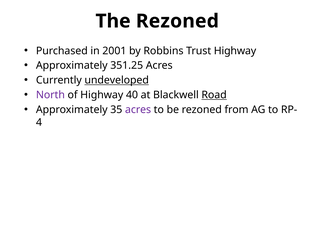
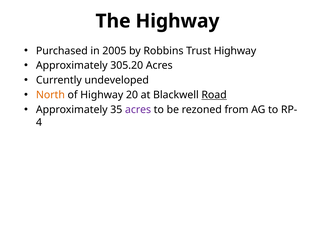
The Rezoned: Rezoned -> Highway
2001: 2001 -> 2005
351.25: 351.25 -> 305.20
undeveloped underline: present -> none
North colour: purple -> orange
40: 40 -> 20
